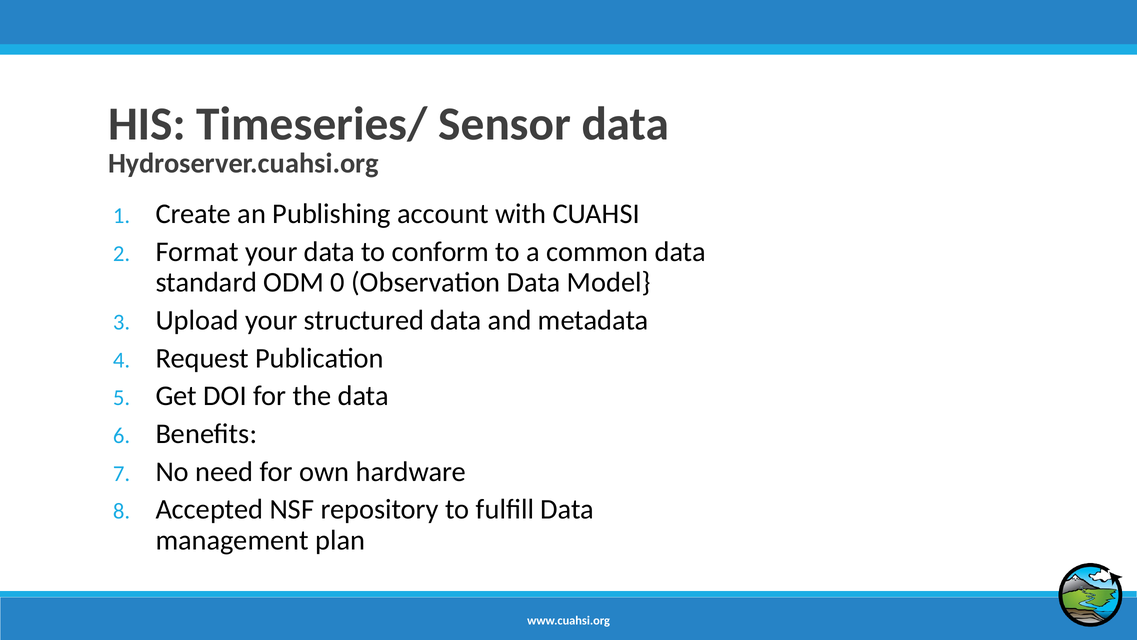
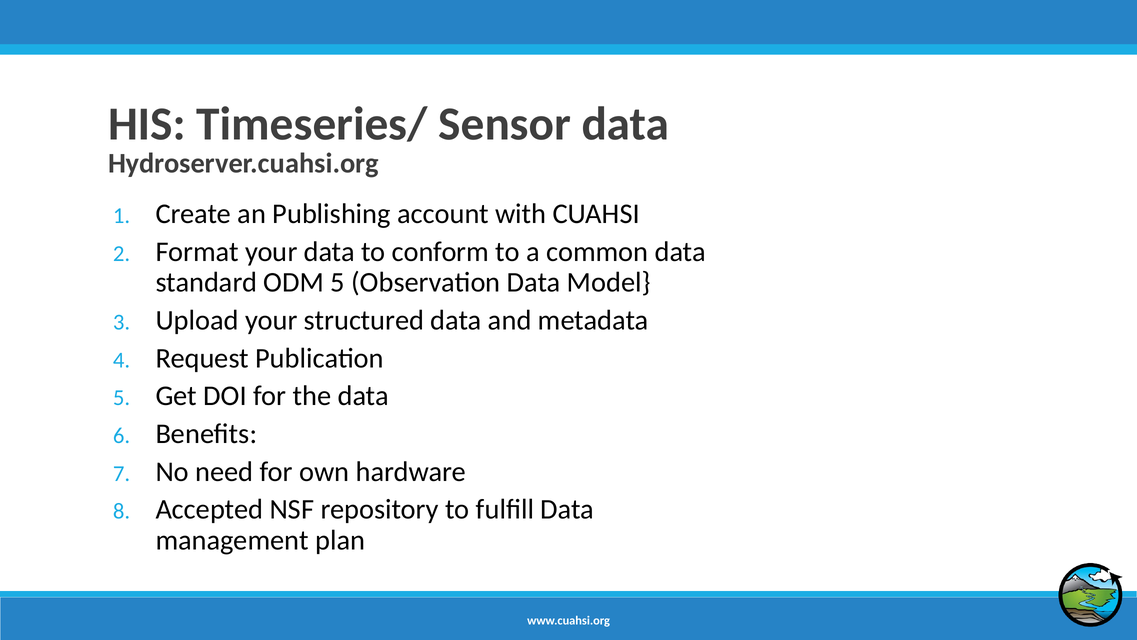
ODM 0: 0 -> 5
